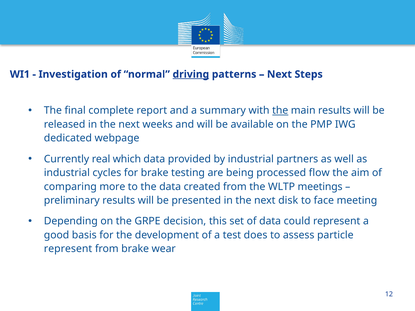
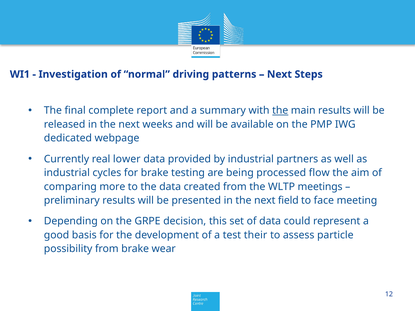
driving underline: present -> none
which: which -> lower
disk: disk -> field
does: does -> their
represent at (68, 249): represent -> possibility
